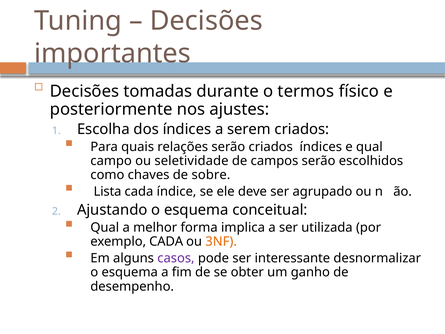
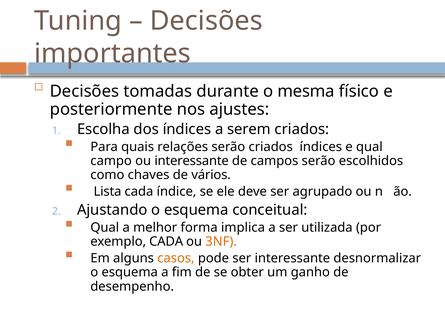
termos: termos -> mesma
ou seletividade: seletividade -> interessante
sobre: sobre -> vários
casos colour: purple -> orange
